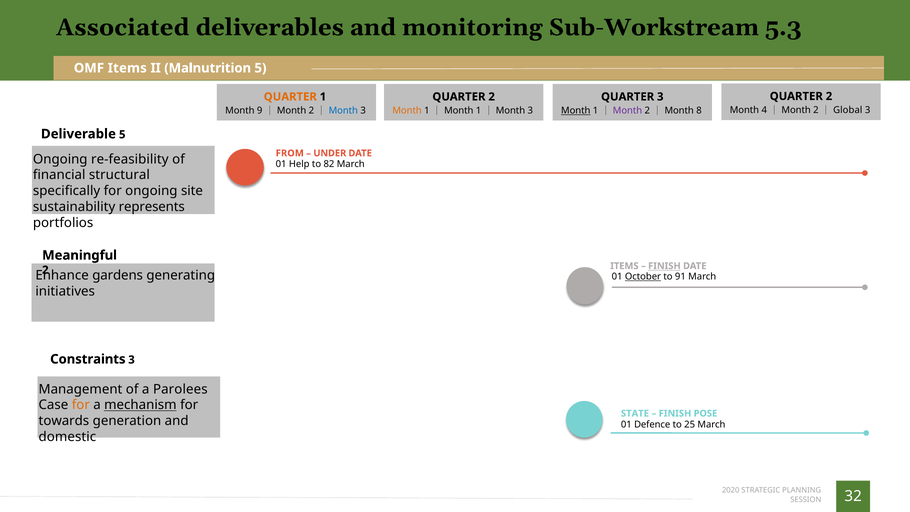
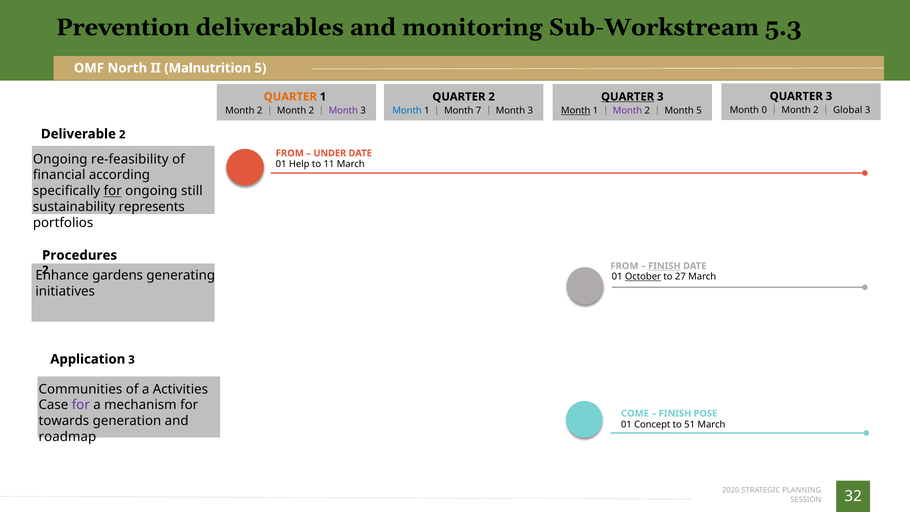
Associated: Associated -> Prevention
OMF Items: Items -> North
2 at (829, 96): 2 -> 3
QUARTER at (628, 97) underline: none -> present
4: 4 -> 0
9 at (260, 111): 9 -> 2
Month at (343, 111) colour: blue -> purple
Month at (407, 111) colour: orange -> blue
1 Month 1: 1 -> 7
Month 8: 8 -> 5
Deliverable 5: 5 -> 2
82: 82 -> 11
structural: structural -> according
for at (113, 191) underline: none -> present
site: site -> still
Meaningful: Meaningful -> Procedures
ITEMS at (624, 266): ITEMS -> FROM
91: 91 -> 27
Constraints: Constraints -> Application
Management: Management -> Communities
Parolees: Parolees -> Activities
for at (81, 405) colour: orange -> purple
mechanism underline: present -> none
STATE: STATE -> COME
Defence: Defence -> Concept
25: 25 -> 51
domestic: domestic -> roadmap
